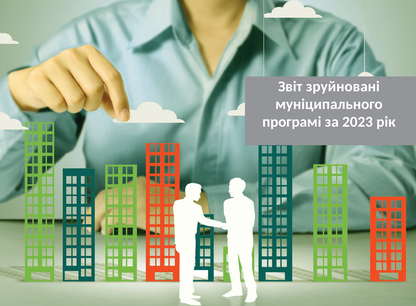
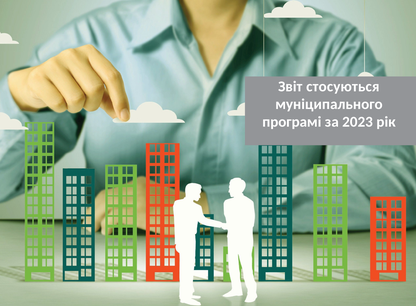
зруйновані: зруйновані -> стосуються
